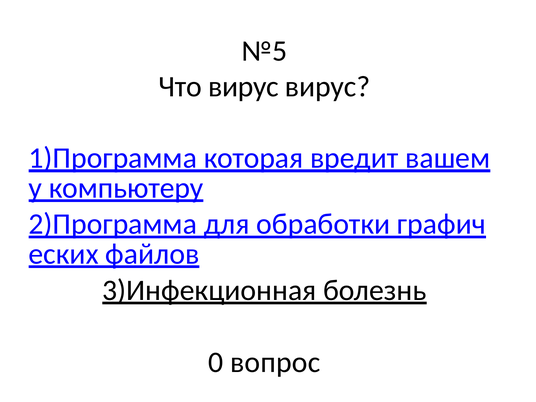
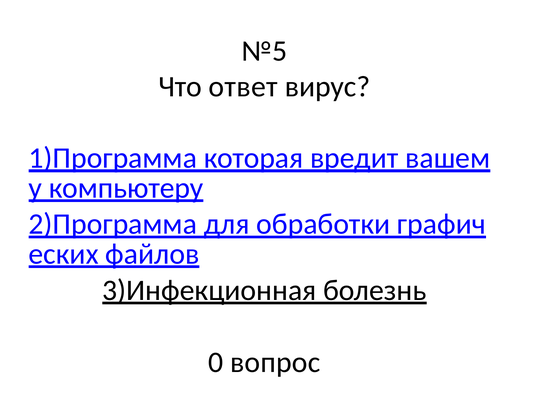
Что вирус: вирус -> ответ
